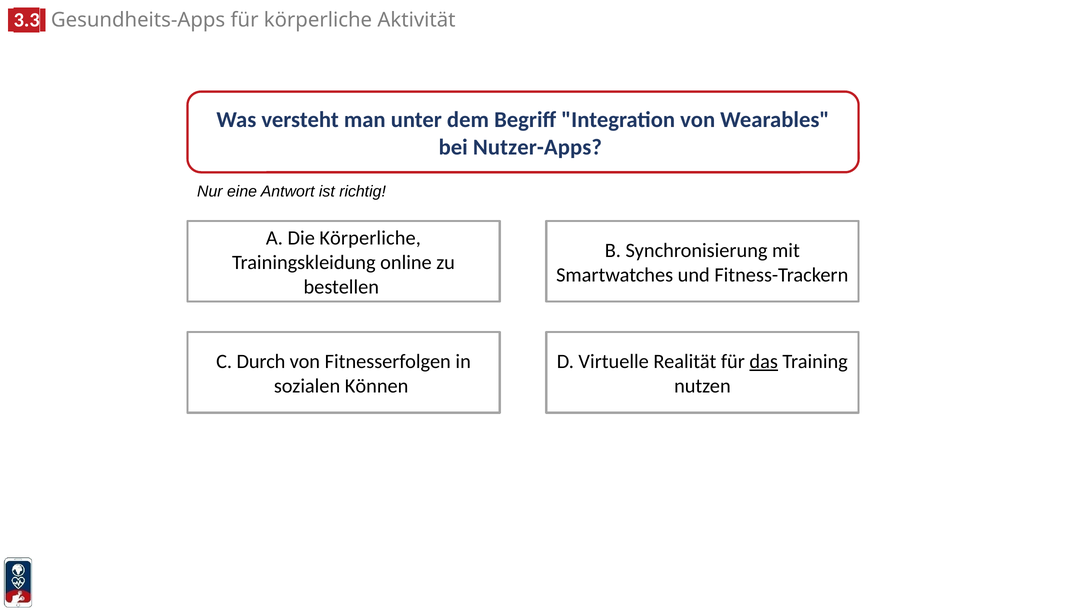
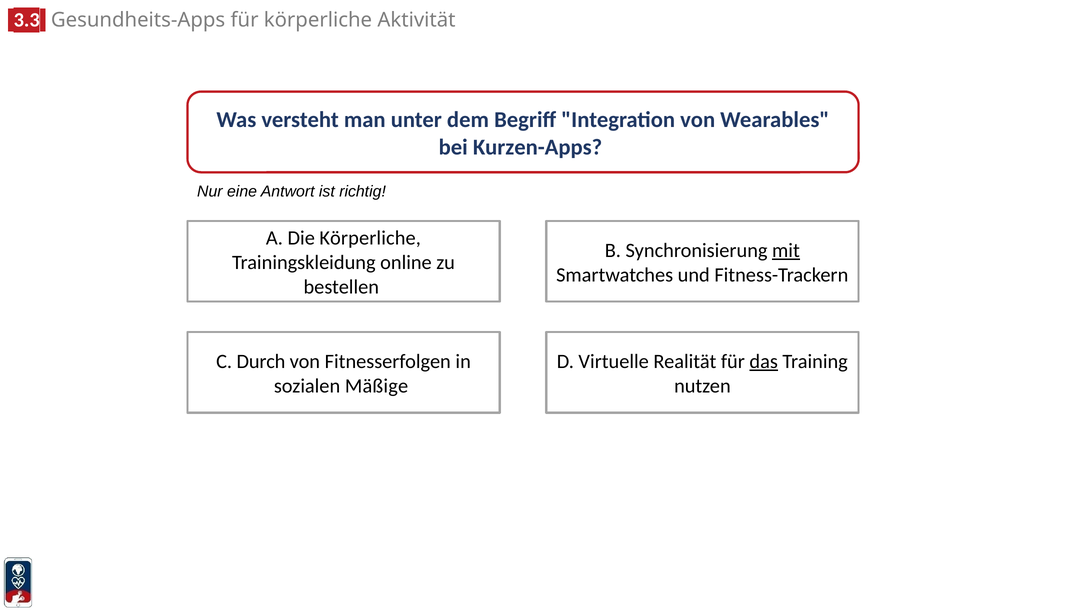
Nutzer-Apps: Nutzer-Apps -> Kurzen-Apps
mit underline: none -> present
Können: Können -> Mäßige
